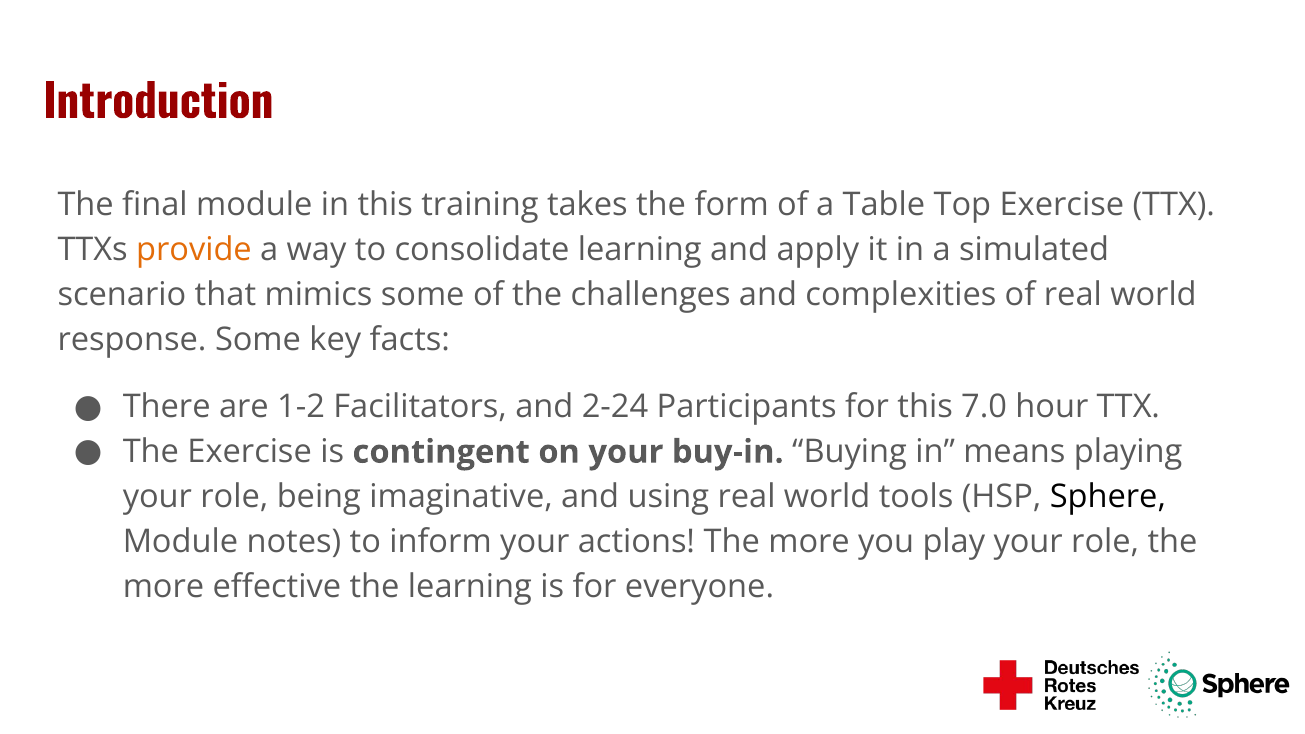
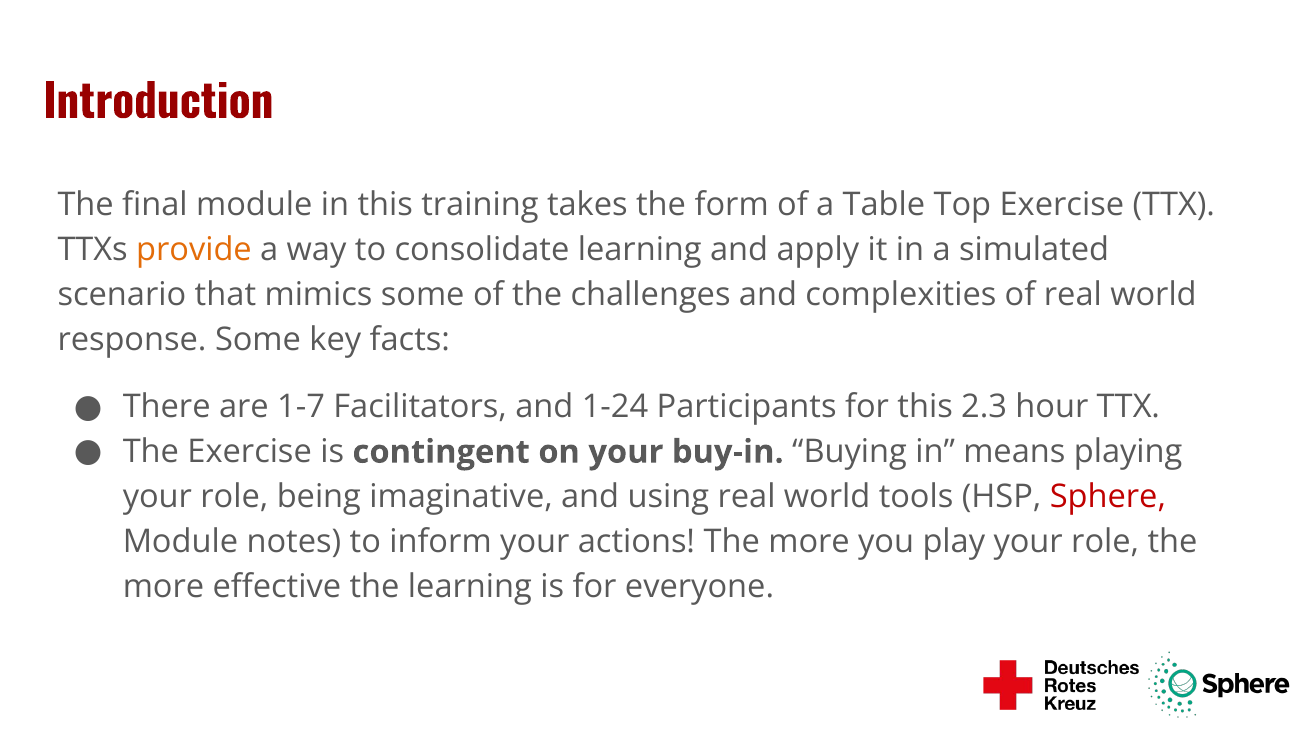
1-2: 1-2 -> 1-7
2-24: 2-24 -> 1-24
7.0: 7.0 -> 2.3
Sphere colour: black -> red
